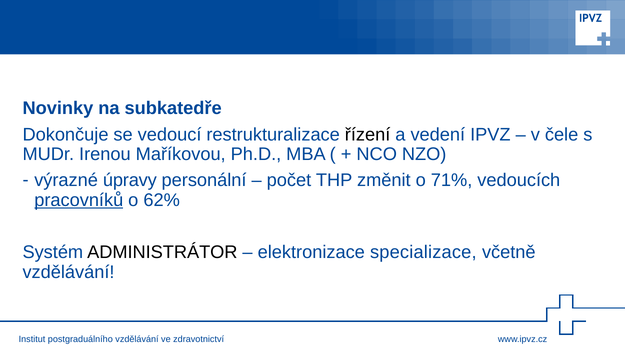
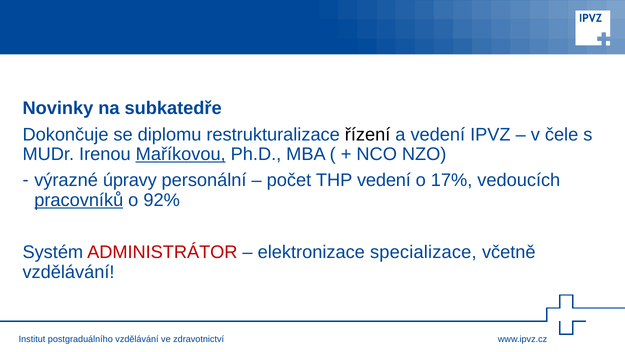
vedoucí: vedoucí -> diplomu
Maříkovou underline: none -> present
THP změnit: změnit -> vedení
71%: 71% -> 17%
62%: 62% -> 92%
ADMINISTRÁTOR colour: black -> red
